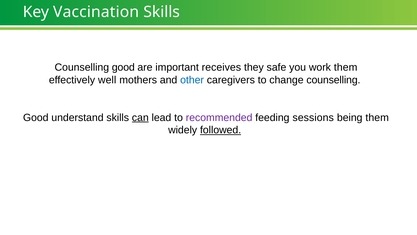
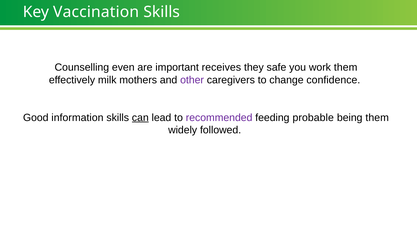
good at (123, 67): good -> even
well: well -> milk
other colour: blue -> purple
change counselling: counselling -> confidence
understand: understand -> information
sessions: sessions -> probable
followed underline: present -> none
